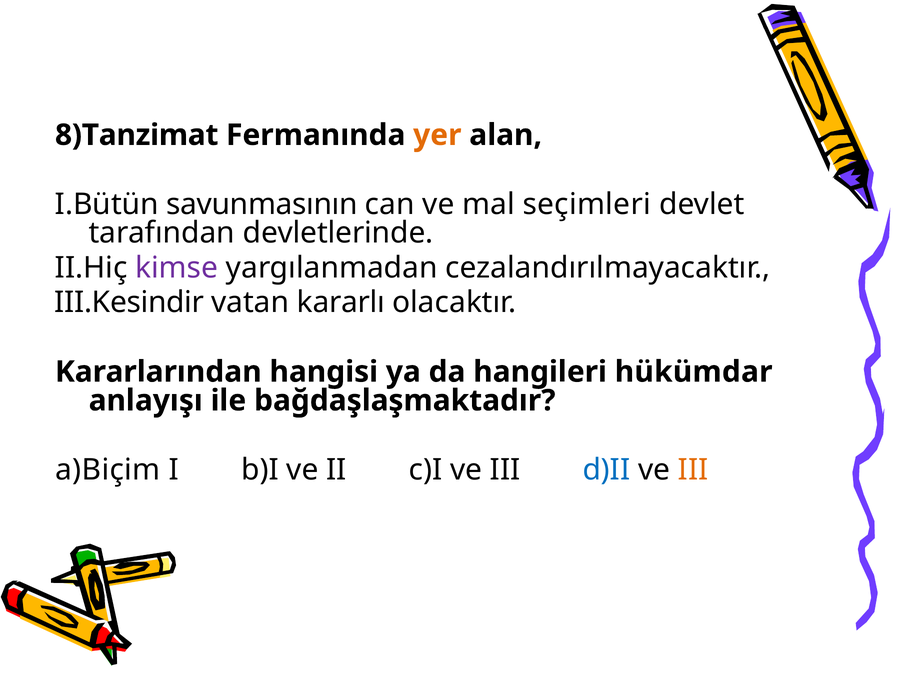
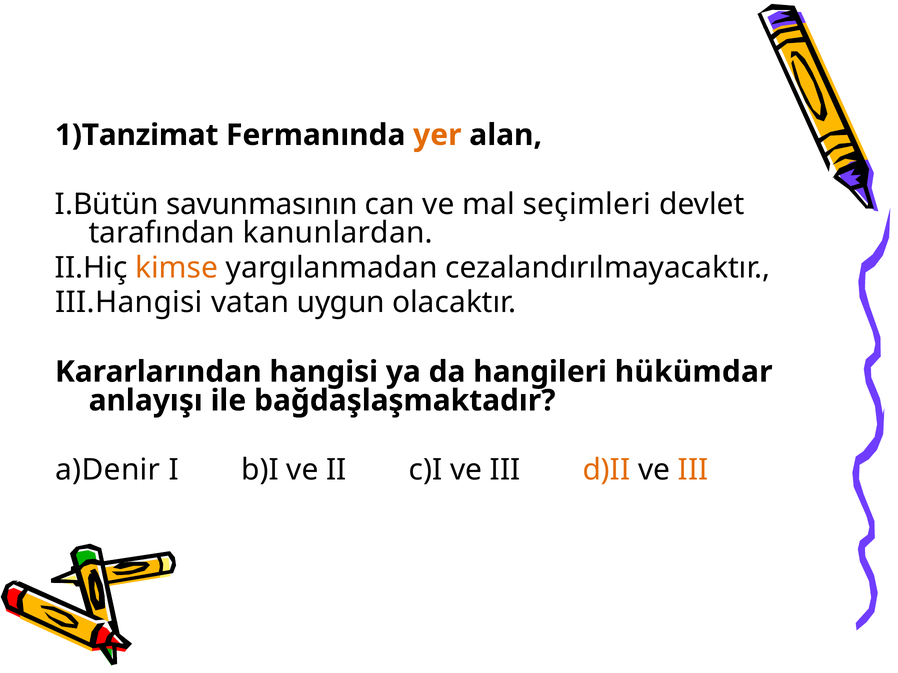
8)Tanzimat: 8)Tanzimat -> 1)Tanzimat
devletlerinde: devletlerinde -> kanunlardan
kimse colour: purple -> orange
III.Kesindir: III.Kesindir -> III.Hangisi
kararlı: kararlı -> uygun
a)Biçim: a)Biçim -> a)Denir
d)II colour: blue -> orange
